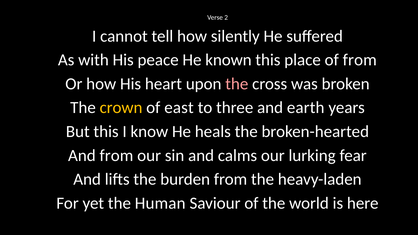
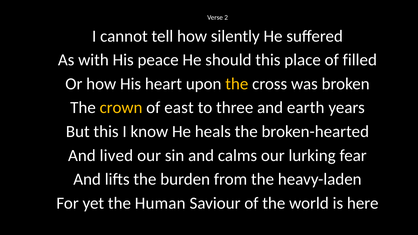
known: known -> should
of from: from -> filled
the at (237, 84) colour: pink -> yellow
And from: from -> lived
